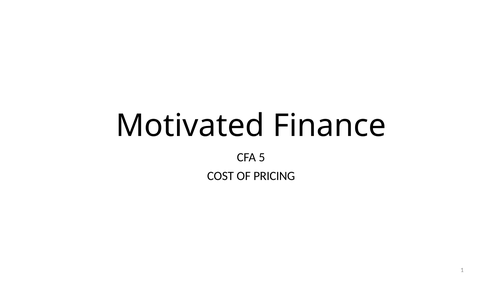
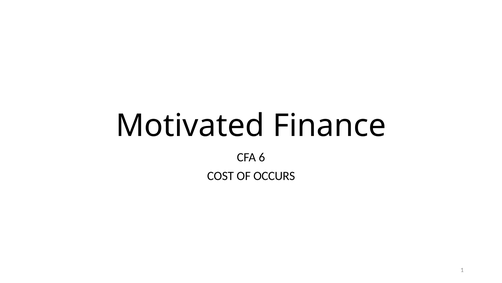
5: 5 -> 6
PRICING: PRICING -> OCCURS
